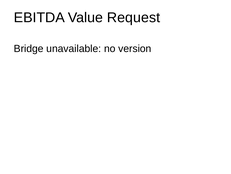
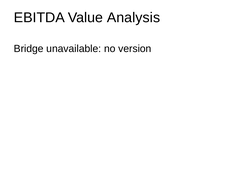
Request: Request -> Analysis
